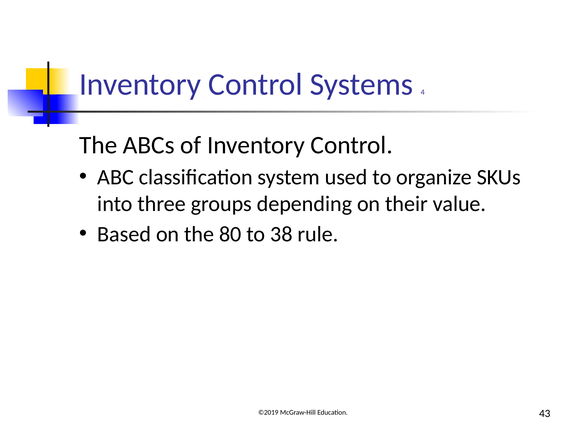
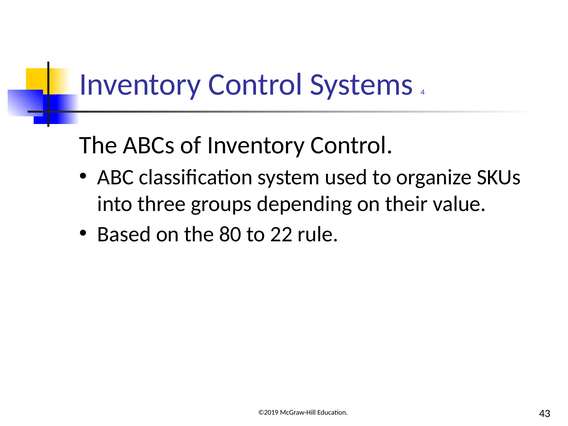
38: 38 -> 22
